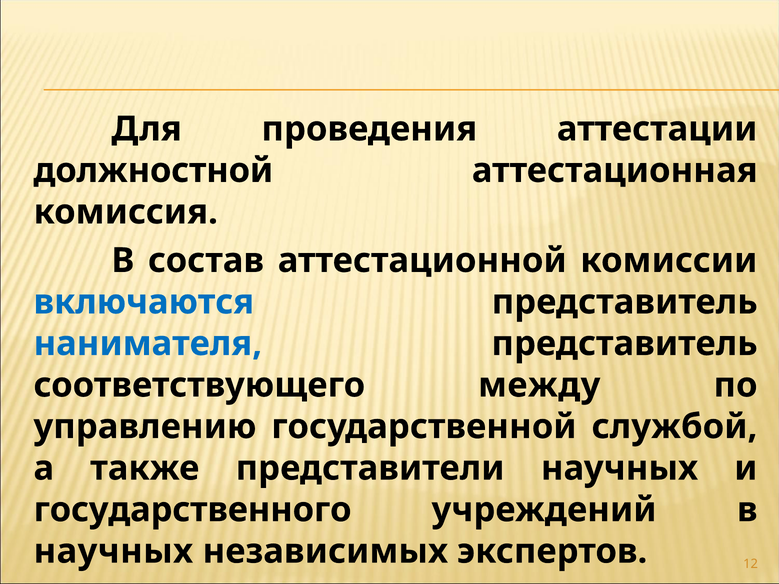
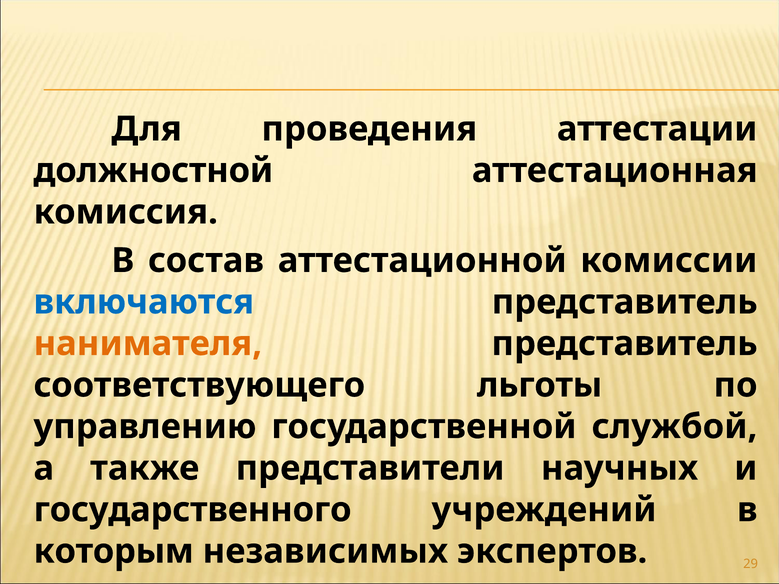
нанимателя colour: blue -> orange
между: между -> льготы
научных at (113, 552): научных -> которым
12: 12 -> 29
